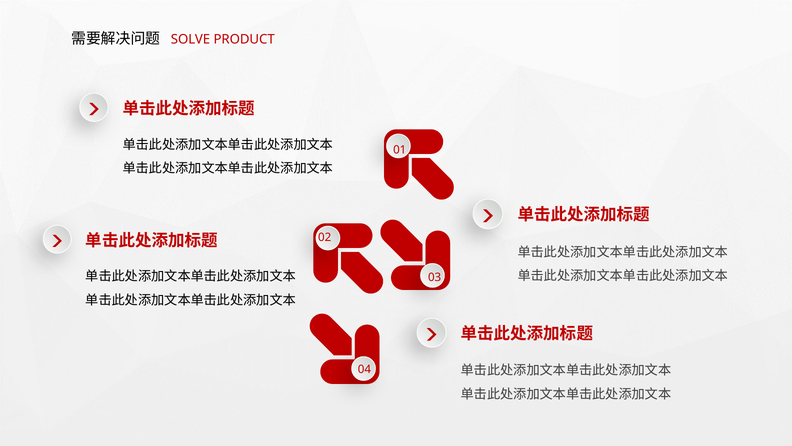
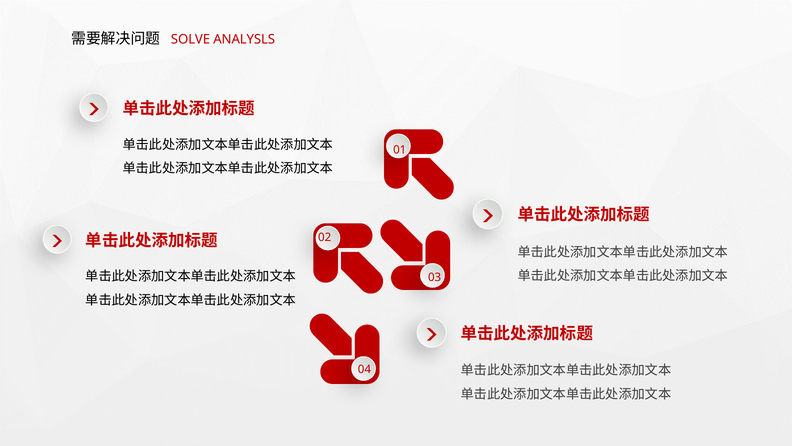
PRODUCT: PRODUCT -> ANALYSLS
